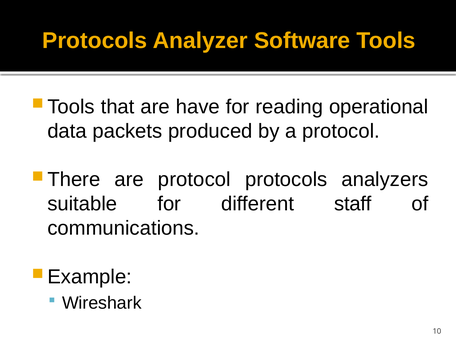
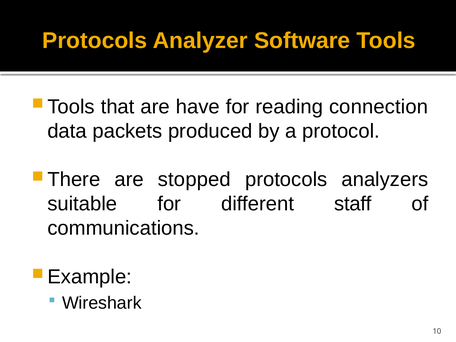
operational: operational -> connection
are protocol: protocol -> stopped
